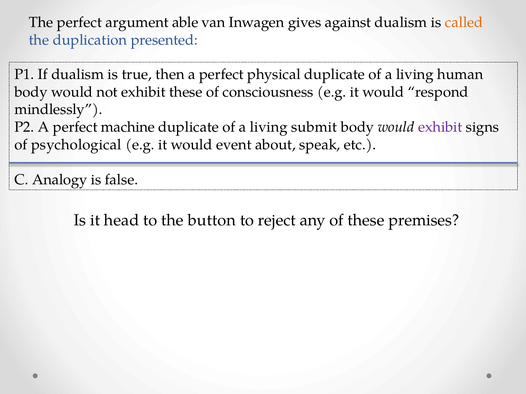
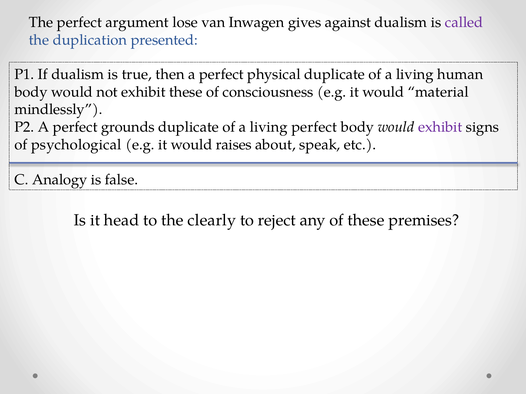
able: able -> lose
called colour: orange -> purple
respond: respond -> material
machine: machine -> grounds
living submit: submit -> perfect
event: event -> raises
button: button -> clearly
